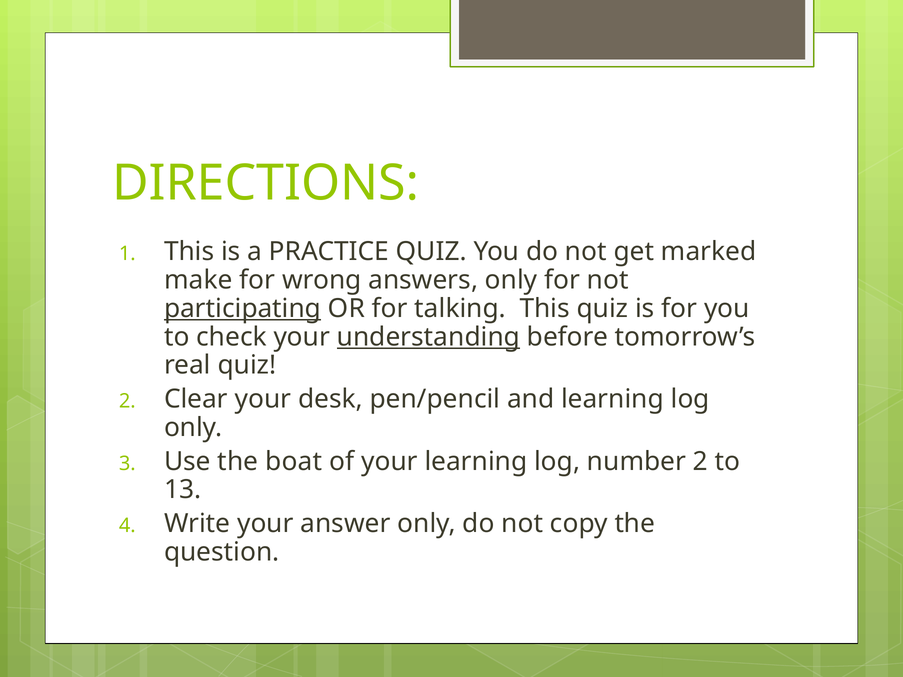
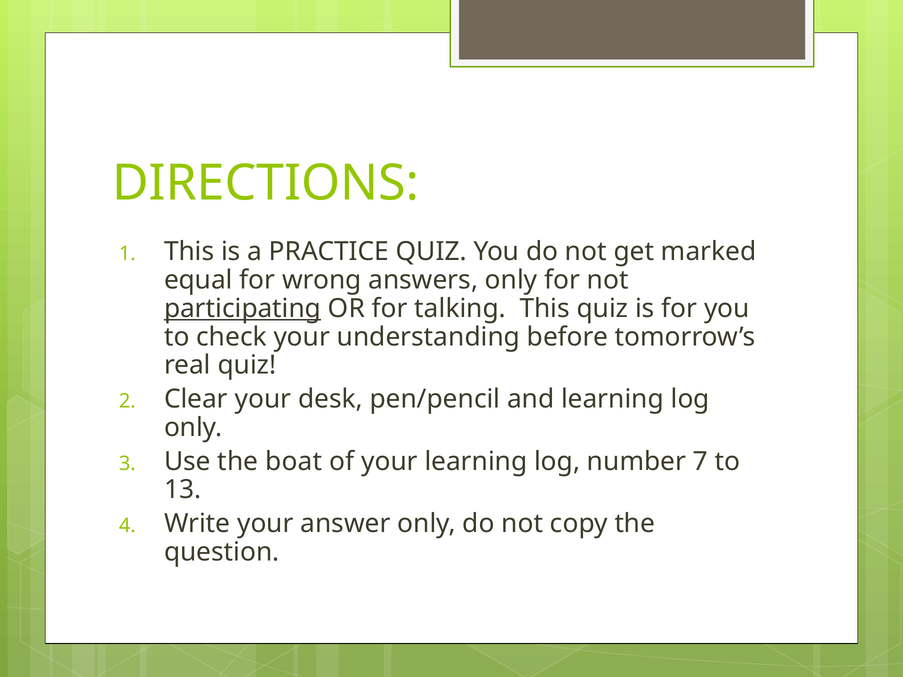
make: make -> equal
understanding underline: present -> none
number 2: 2 -> 7
